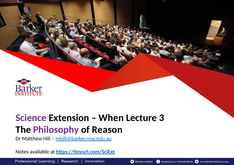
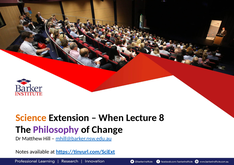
Science colour: purple -> orange
3: 3 -> 8
Reason: Reason -> Change
